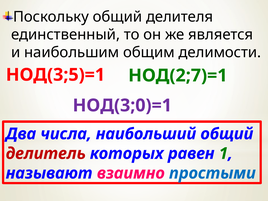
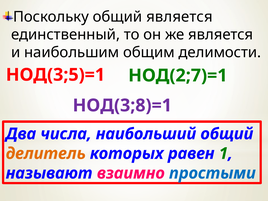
общий делителя: делителя -> является
НОД(3;0)=1: НОД(3;0)=1 -> НОД(3;8)=1
делитель colour: red -> orange
